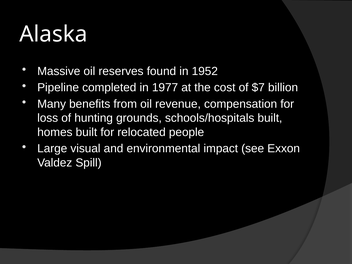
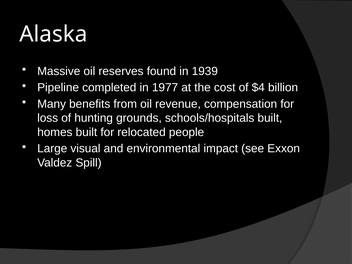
1952: 1952 -> 1939
$7: $7 -> $4
